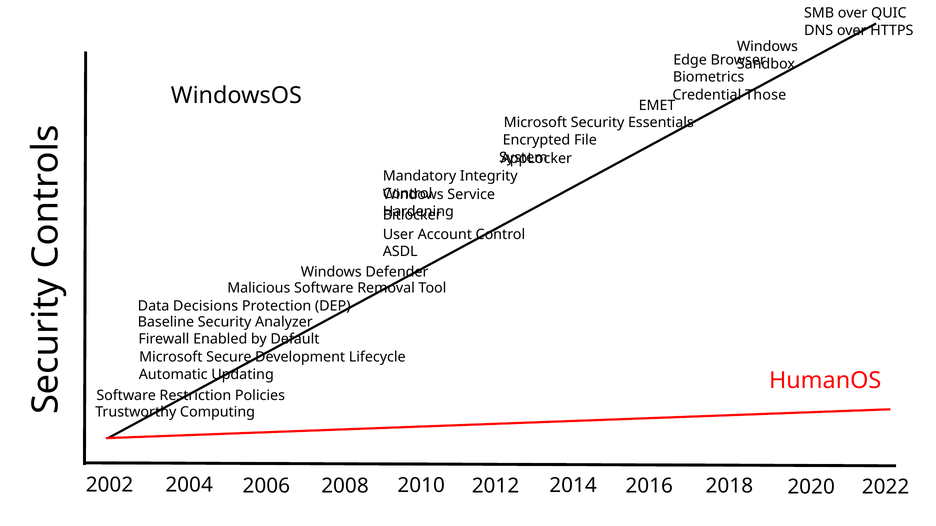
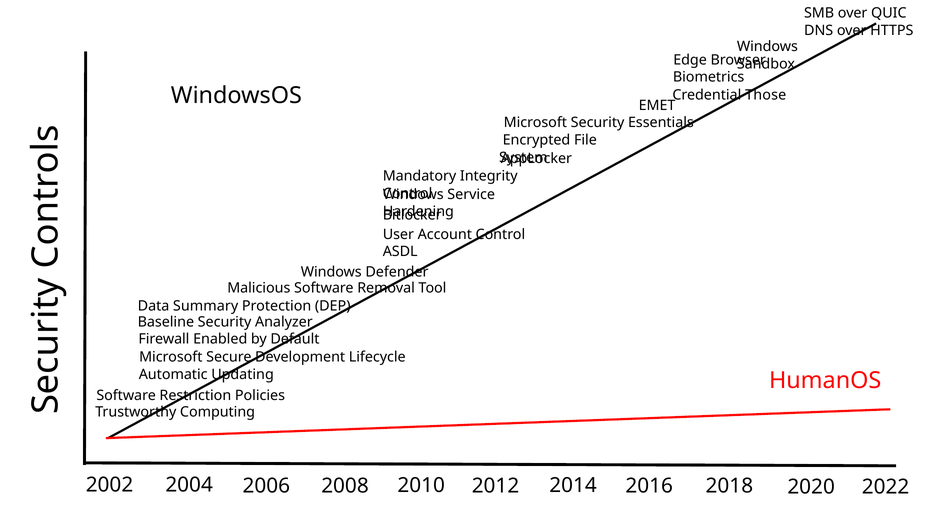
Decisions: Decisions -> Summary
